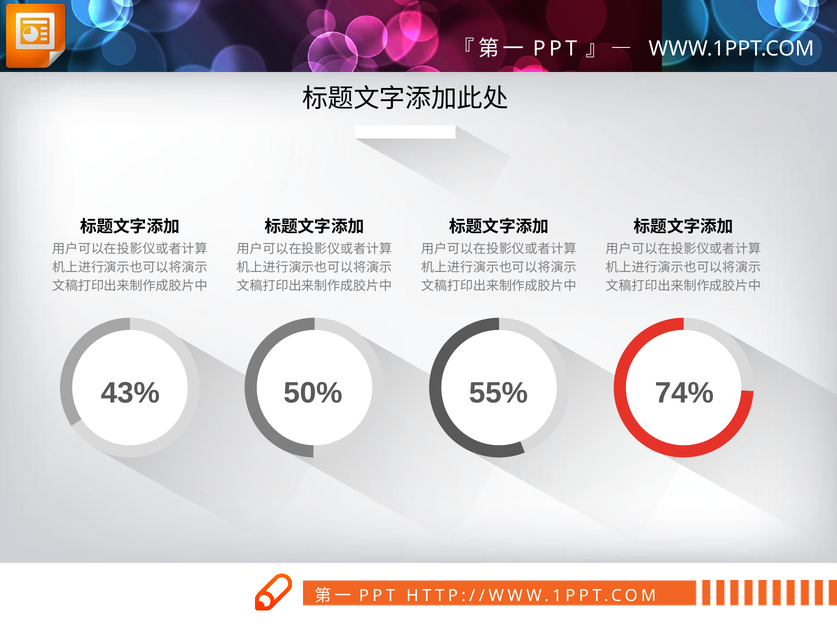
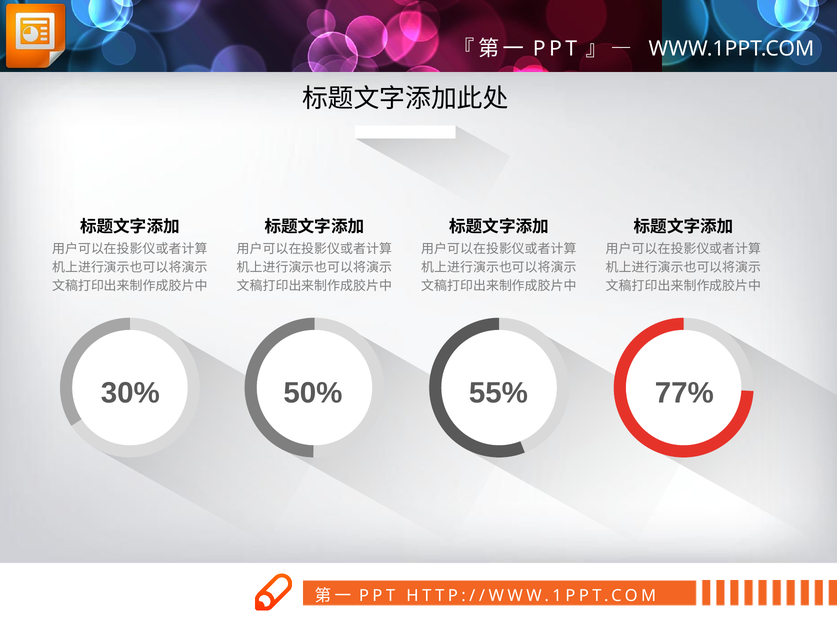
43%: 43% -> 30%
74%: 74% -> 77%
